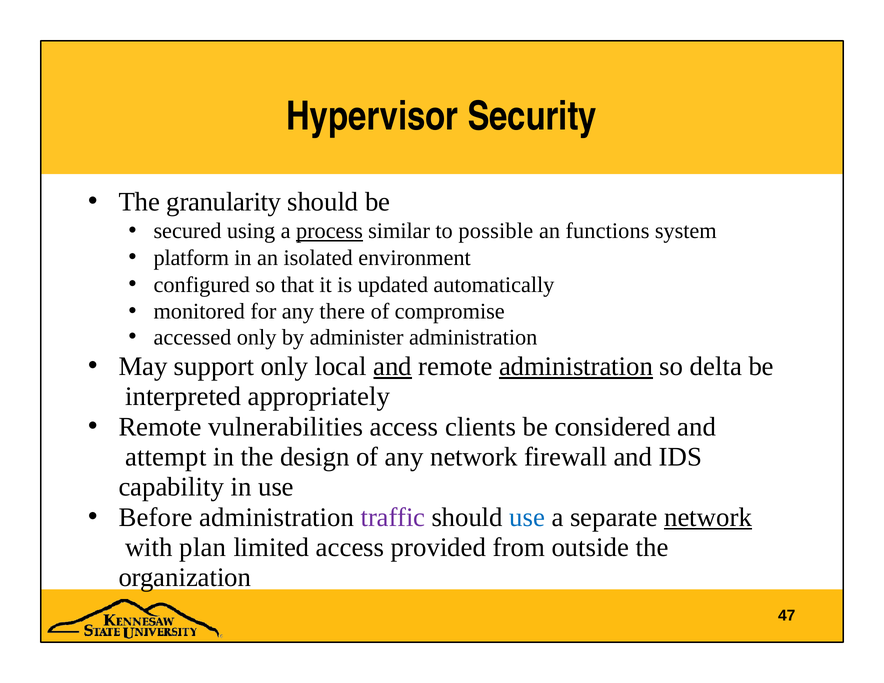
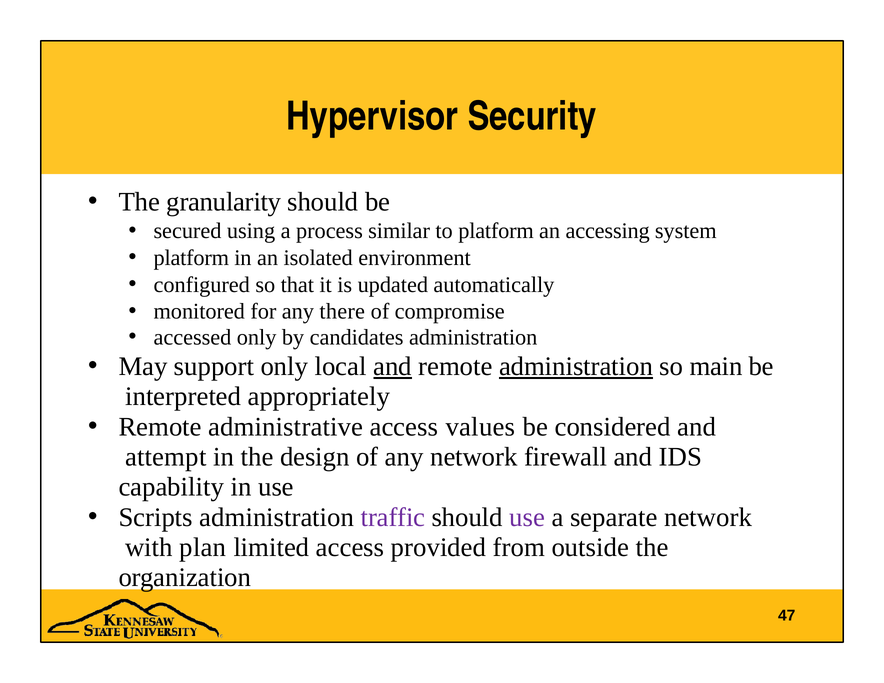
process underline: present -> none
to possible: possible -> platform
functions: functions -> accessing
administer: administer -> candidates
delta: delta -> main
vulnerabilities: vulnerabilities -> administrative
clients: clients -> values
Before: Before -> Scripts
use at (527, 517) colour: blue -> purple
network at (708, 517) underline: present -> none
